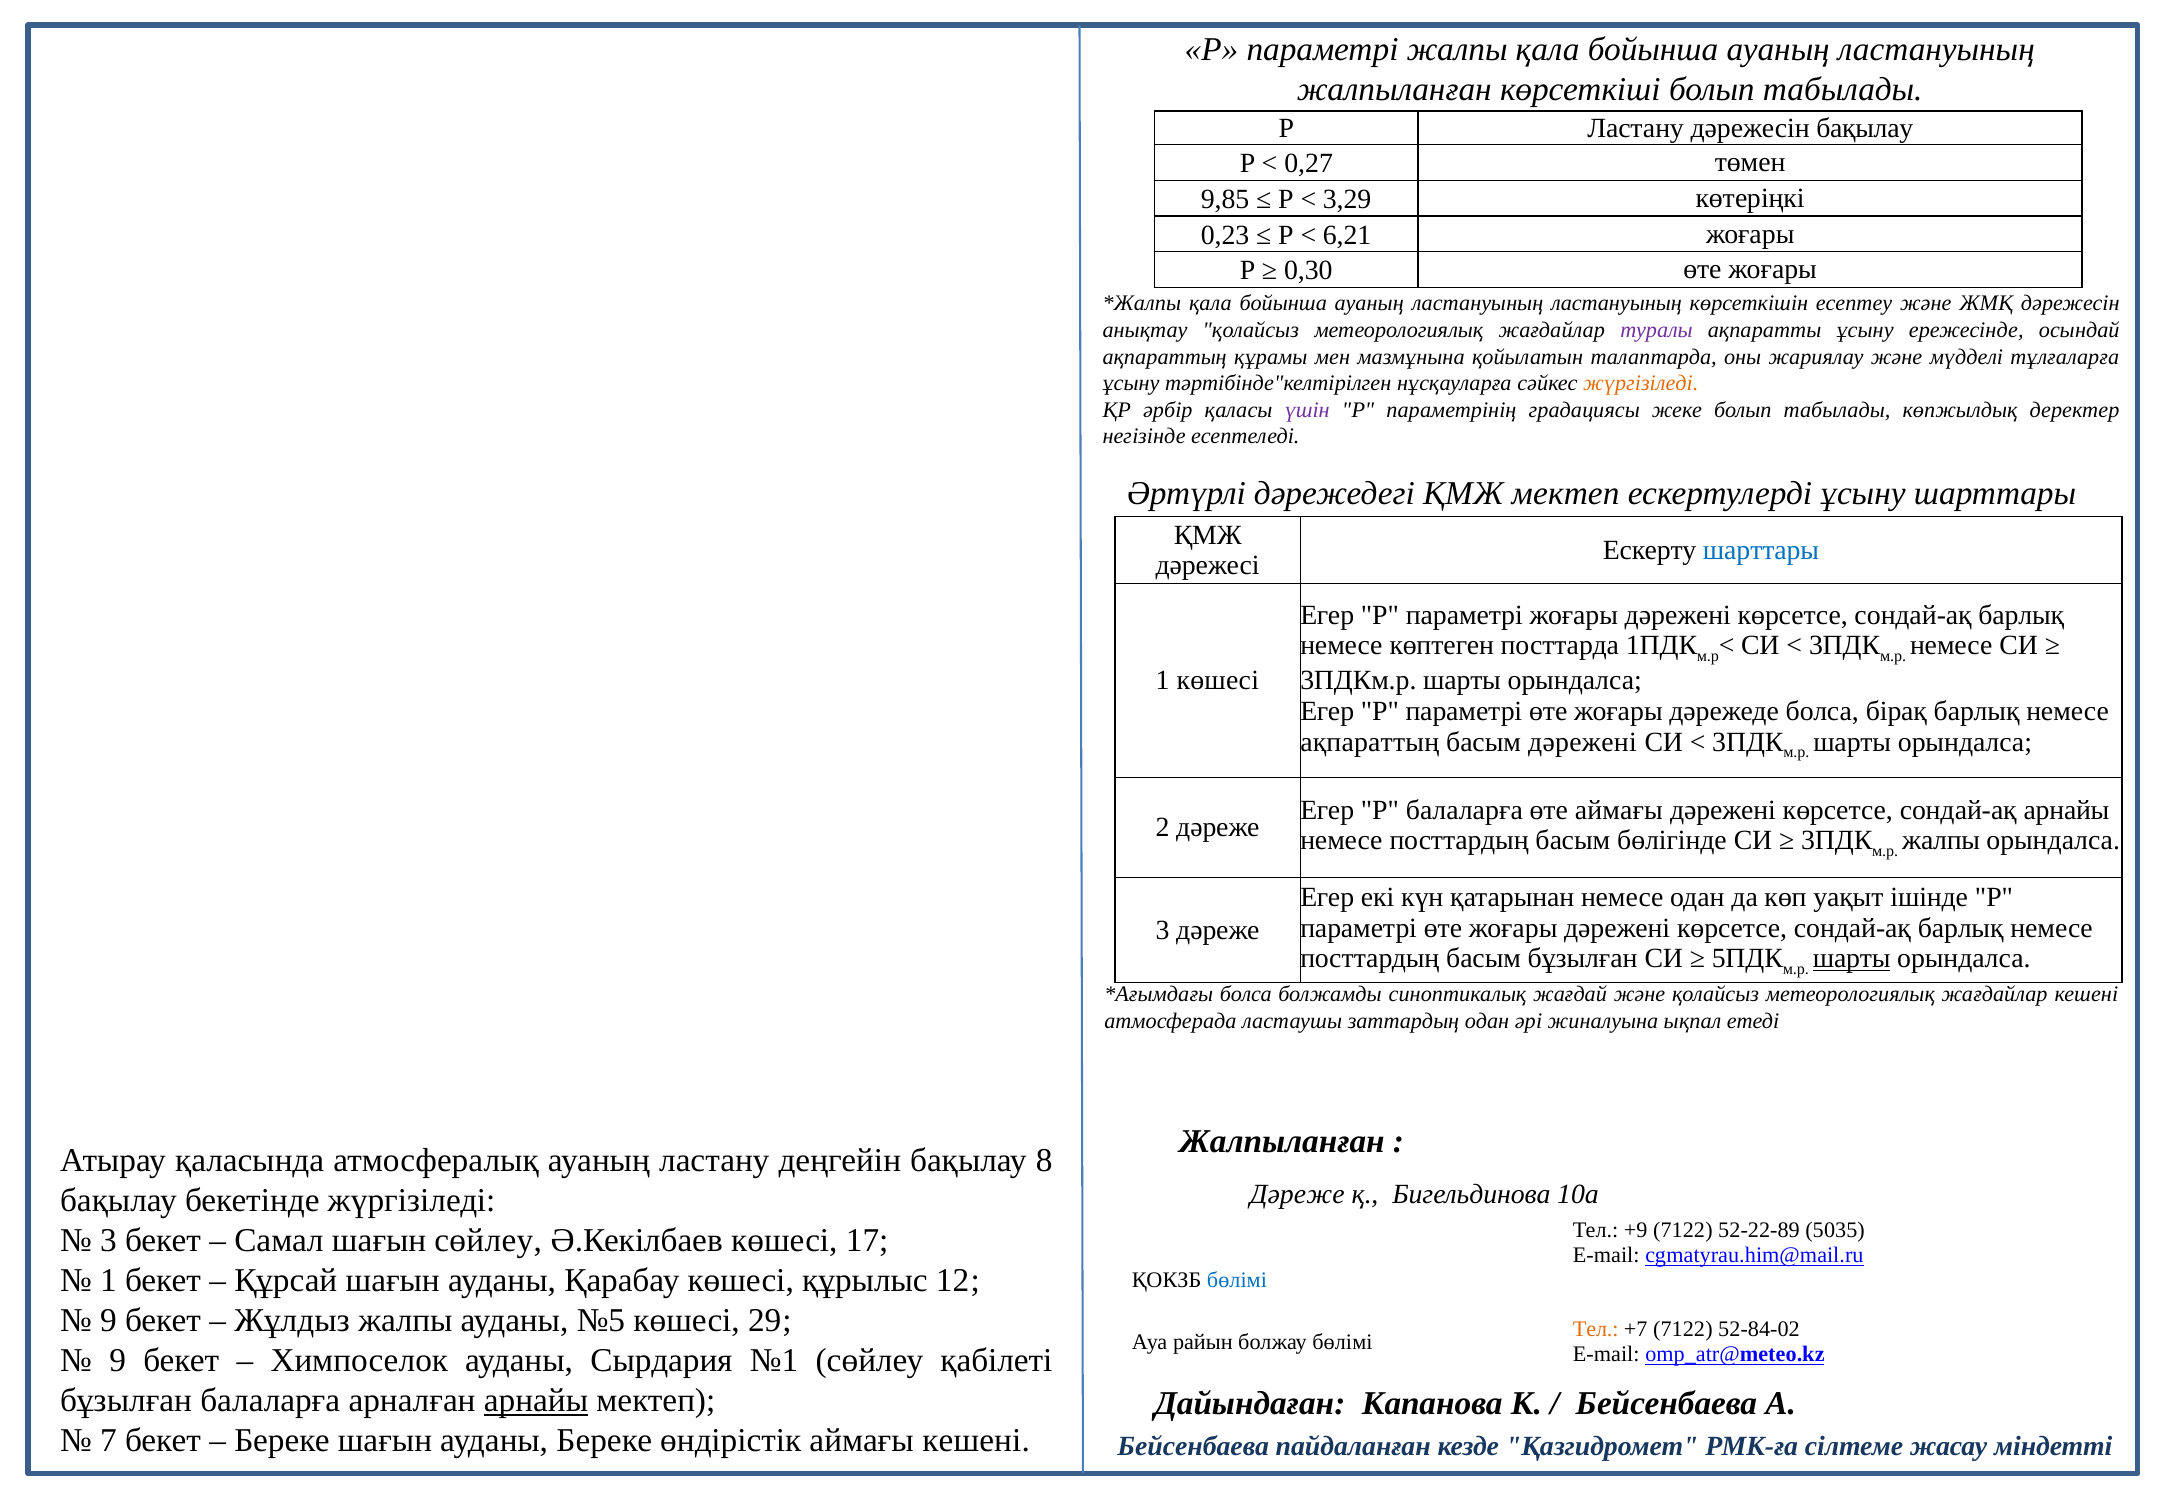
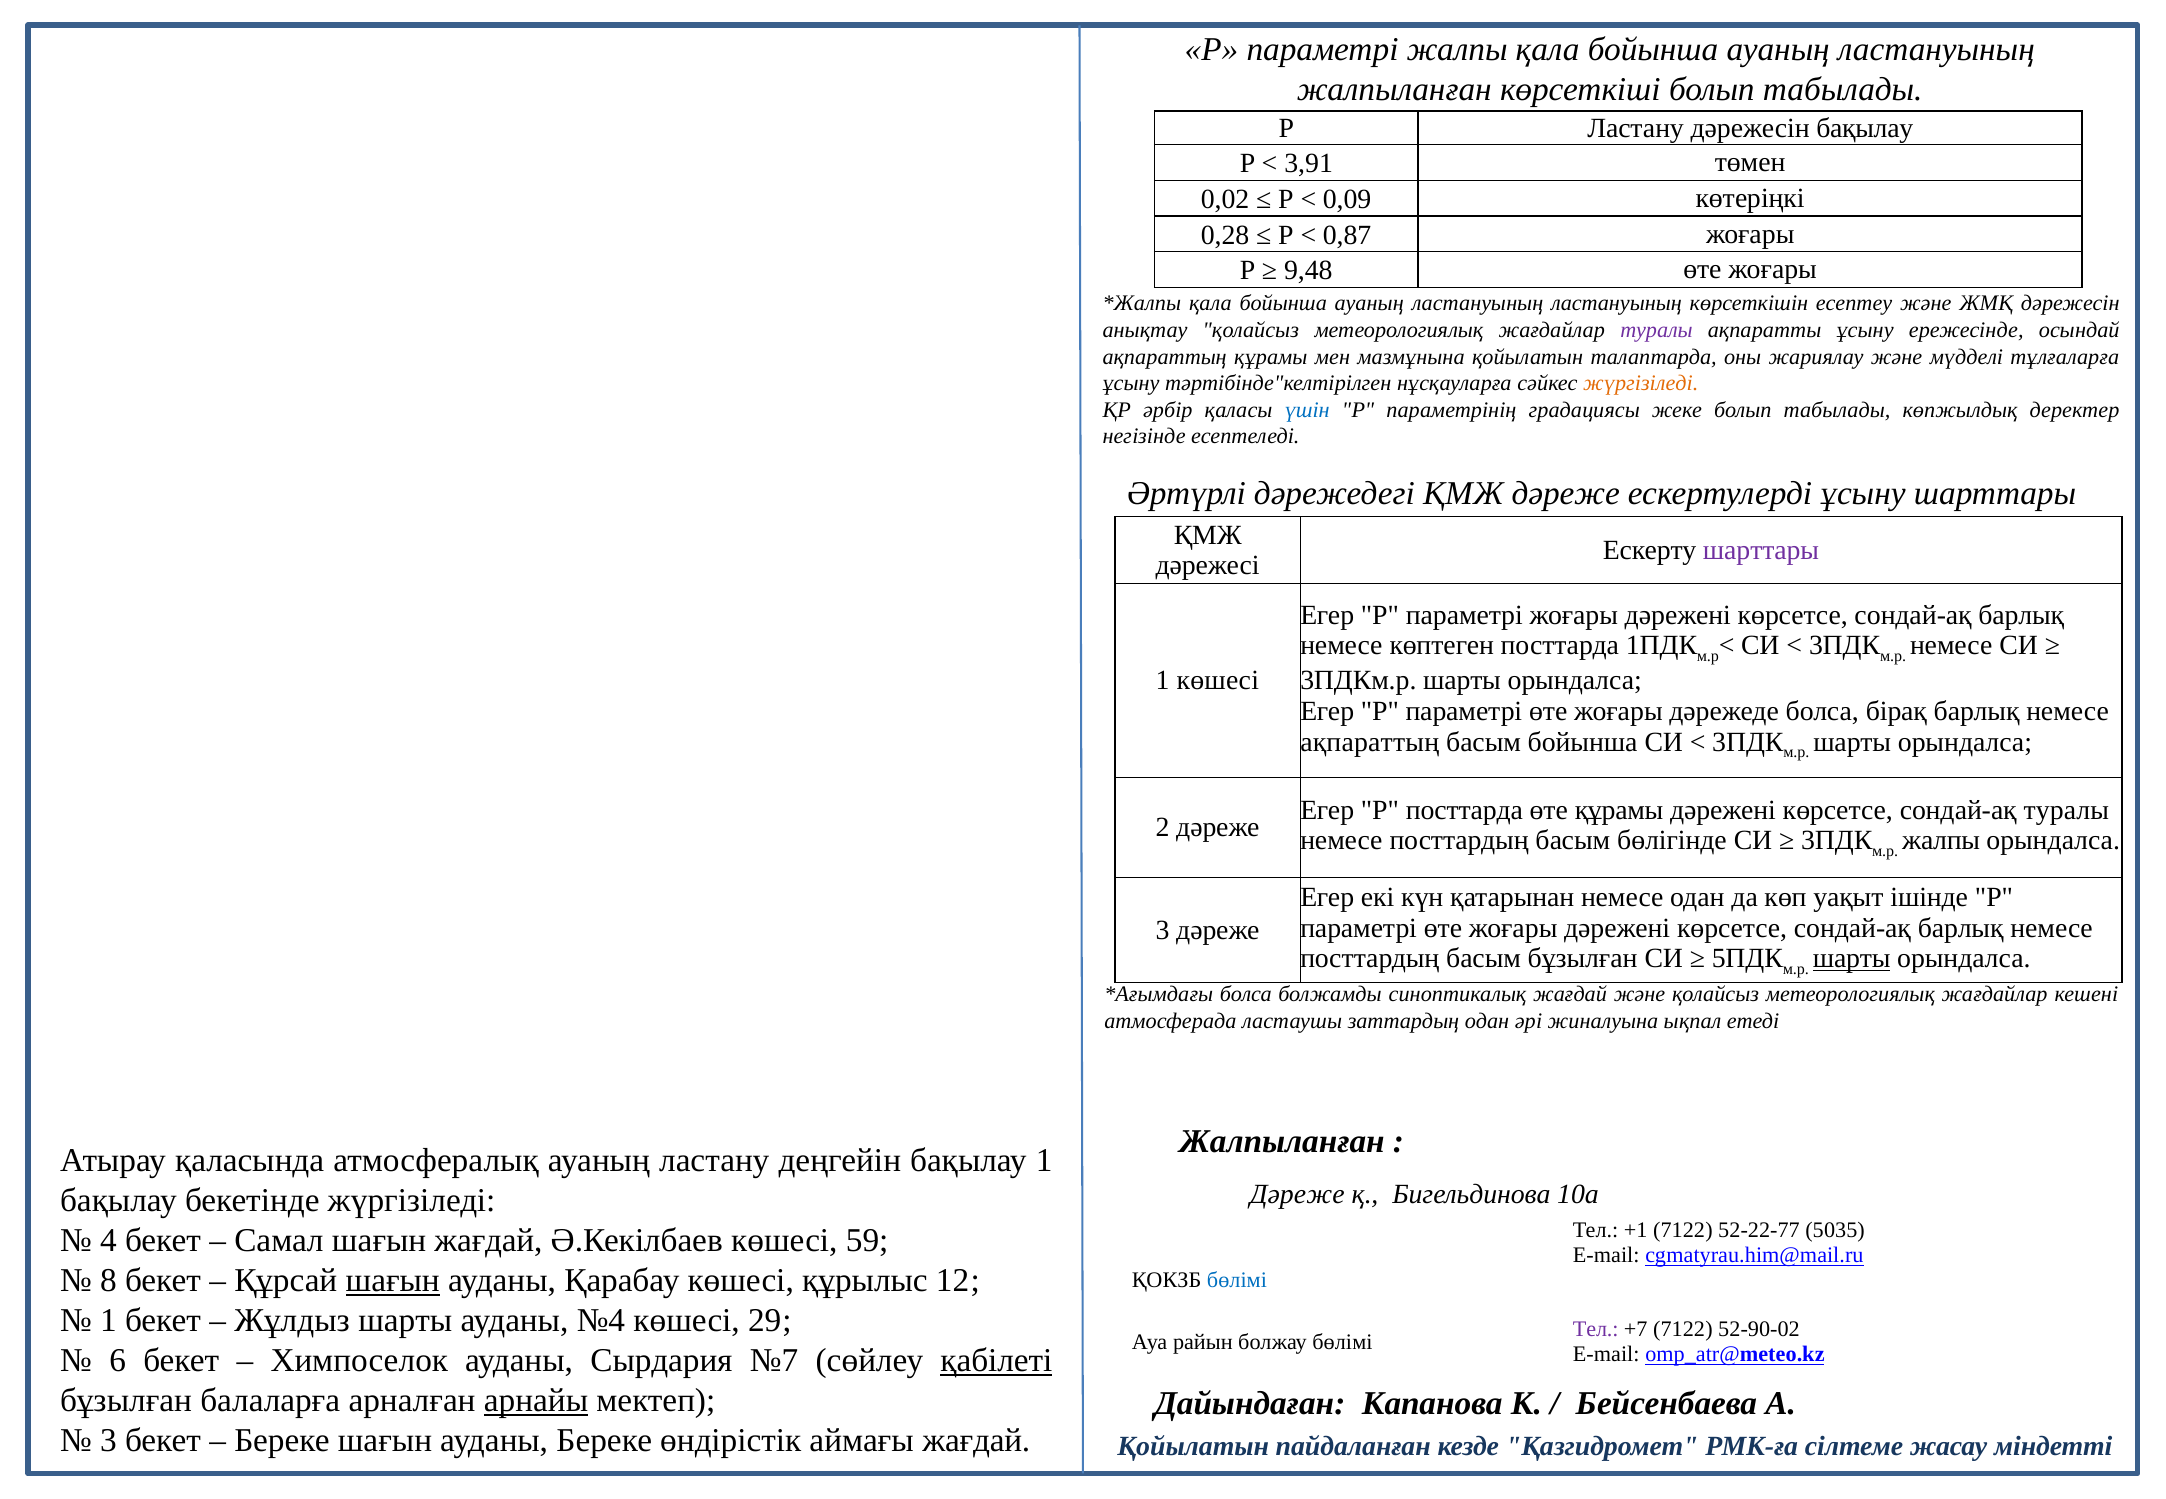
0,27: 0,27 -> 3,91
9,85: 9,85 -> 0,02
3,29: 3,29 -> 0,09
0,23: 0,23 -> 0,28
6,21: 6,21 -> 0,87
0,30: 0,30 -> 9,48
үшін colour: purple -> blue
ҚМЖ мектеп: мектеп -> дәреже
шарттары at (1761, 550) colour: blue -> purple
басым дәрежені: дәрежені -> бойынша
Р балаларға: балаларға -> посттарда
өте аймағы: аймағы -> құрамы
сондай-ақ арнайы: арнайы -> туралы
бақылау 8: 8 -> 1
+9: +9 -> +1
52-22-89: 52-22-89 -> 52-22-77
3 at (109, 1241): 3 -> 4
шағын сөйлеу: сөйлеу -> жағдай
17: 17 -> 59
1 at (109, 1281): 1 -> 8
шағын at (393, 1281) underline: none -> present
9 at (109, 1321): 9 -> 1
Жұлдыз жалпы: жалпы -> шарты
№5: №5 -> №4
Тел at (1596, 1330) colour: orange -> purple
52-84-02: 52-84-02 -> 52-90-02
9 at (118, 1361): 9 -> 6
№1: №1 -> №7
қабілеті underline: none -> present
7 at (109, 1441): 7 -> 3
аймағы кешені: кешені -> жағдай
Бейсенбаева at (1193, 1447): Бейсенбаева -> Қойылатын
